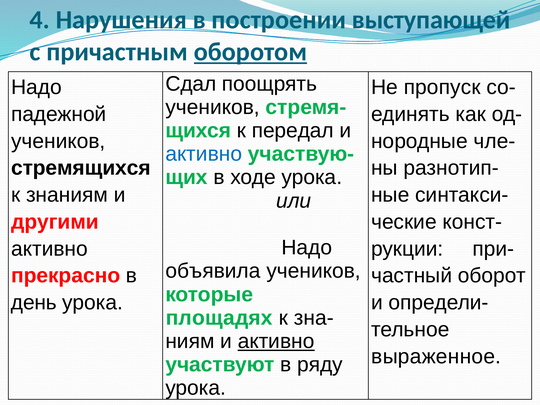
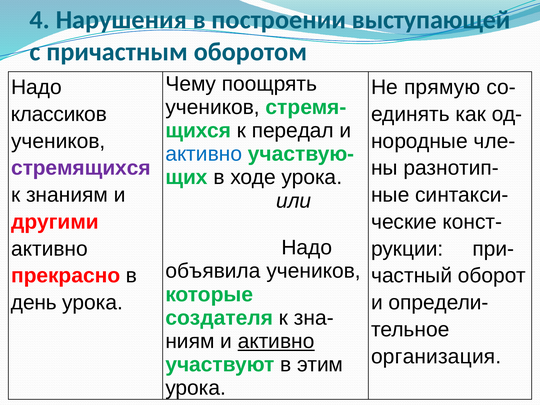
оборотом underline: present -> none
Сдал: Сдал -> Чему
пропуск: пропуск -> прямую
падежной: падежной -> классиков
стремящихся colour: black -> purple
площадях: площадях -> создателя
выраженное: выраженное -> организация
ряду: ряду -> этим
